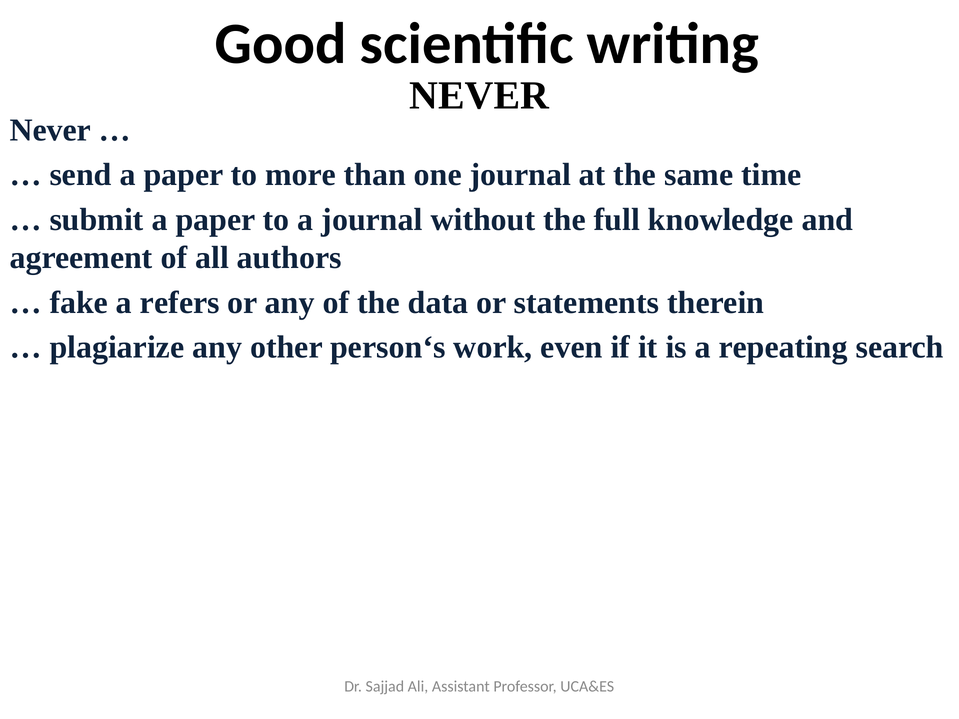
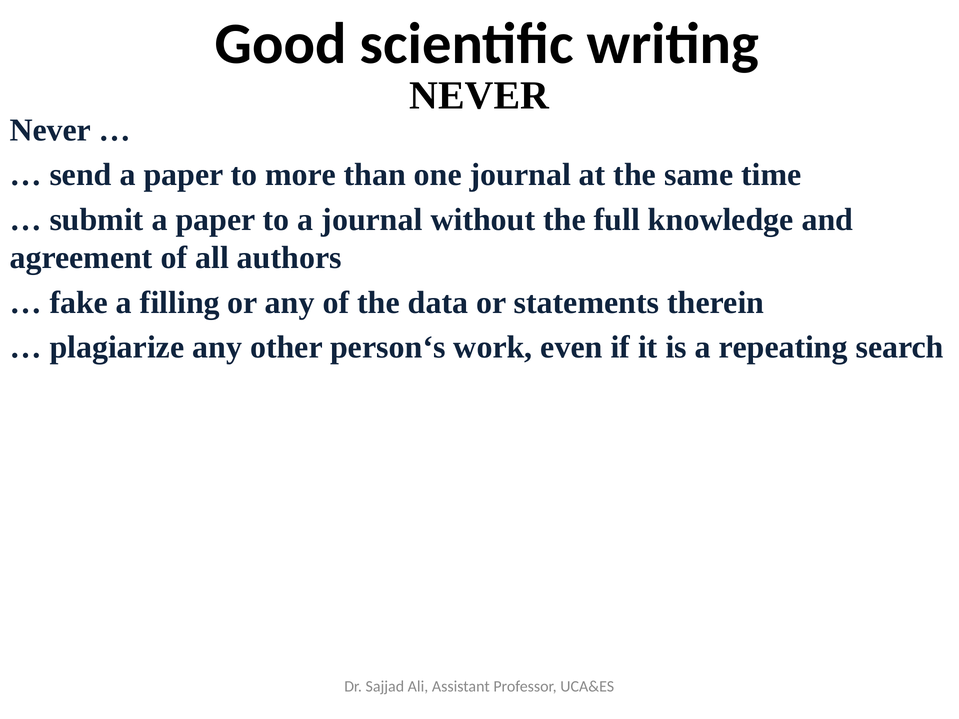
refers: refers -> filling
